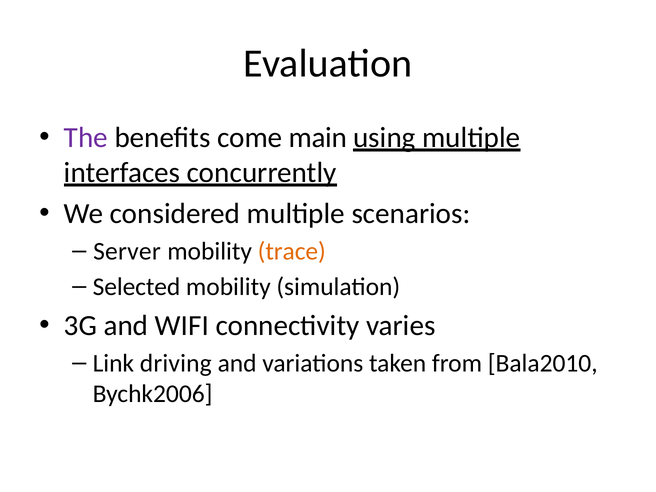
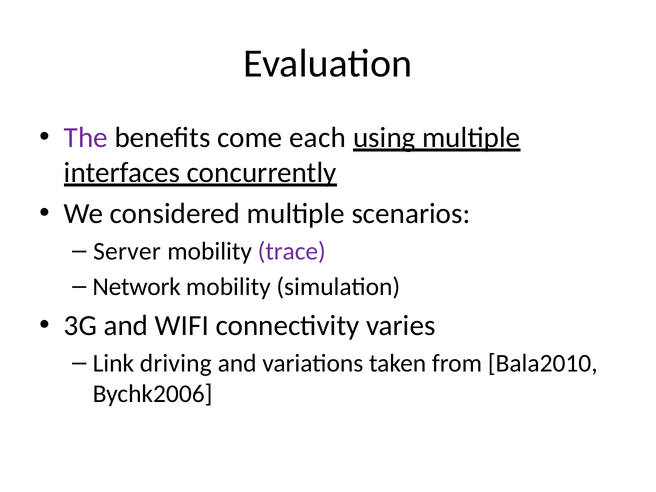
main: main -> each
trace colour: orange -> purple
Selected: Selected -> Network
